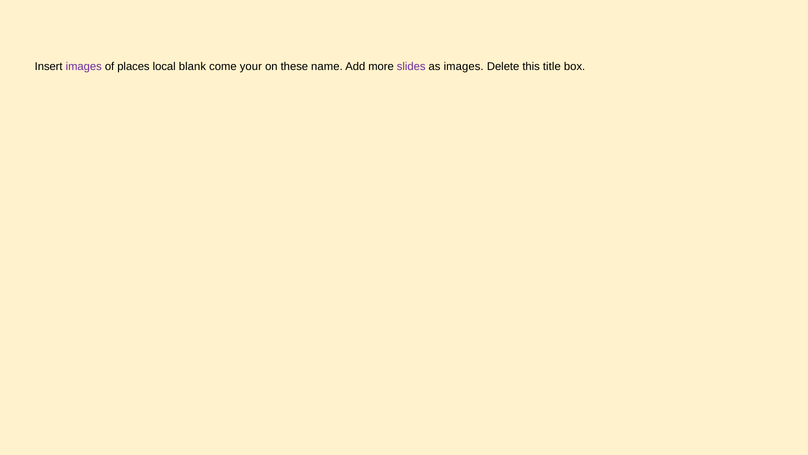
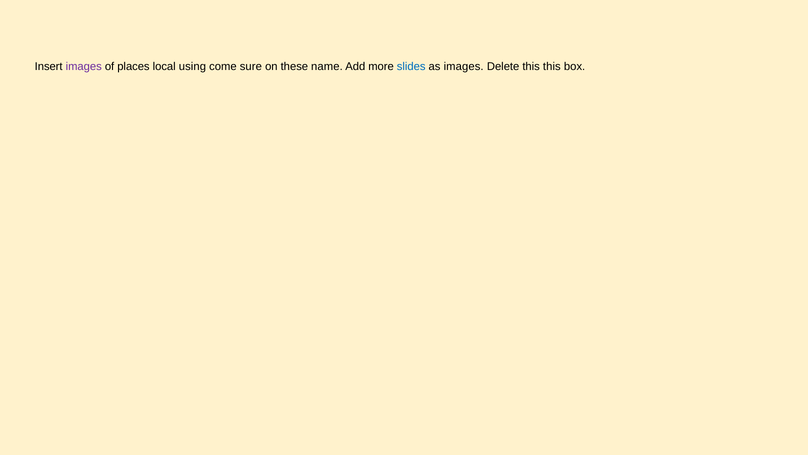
blank: blank -> using
your: your -> sure
slides colour: purple -> blue
this title: title -> this
